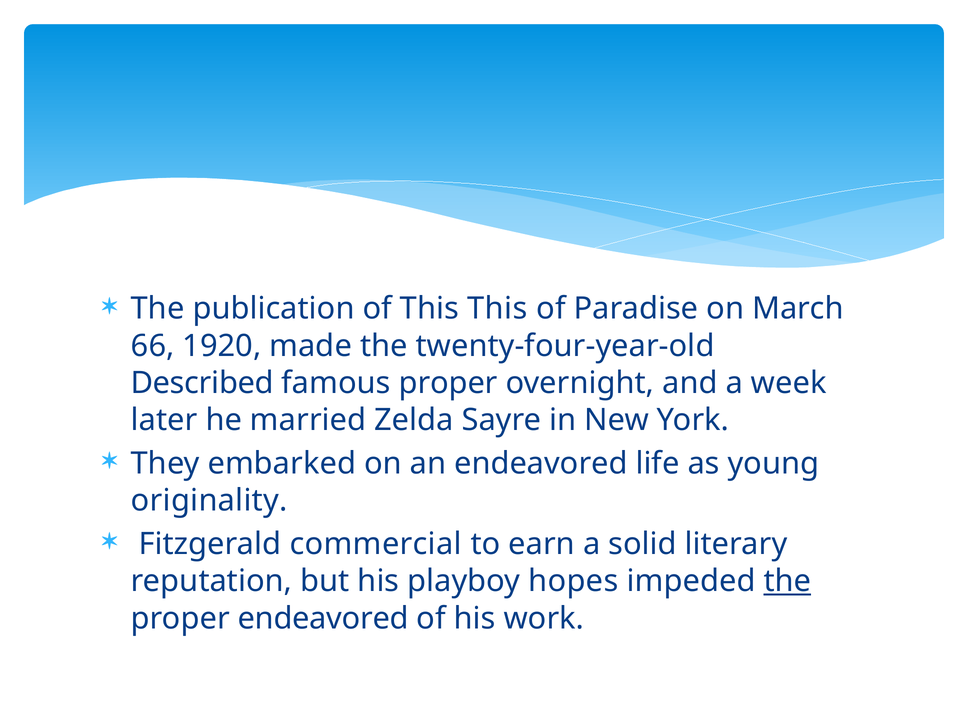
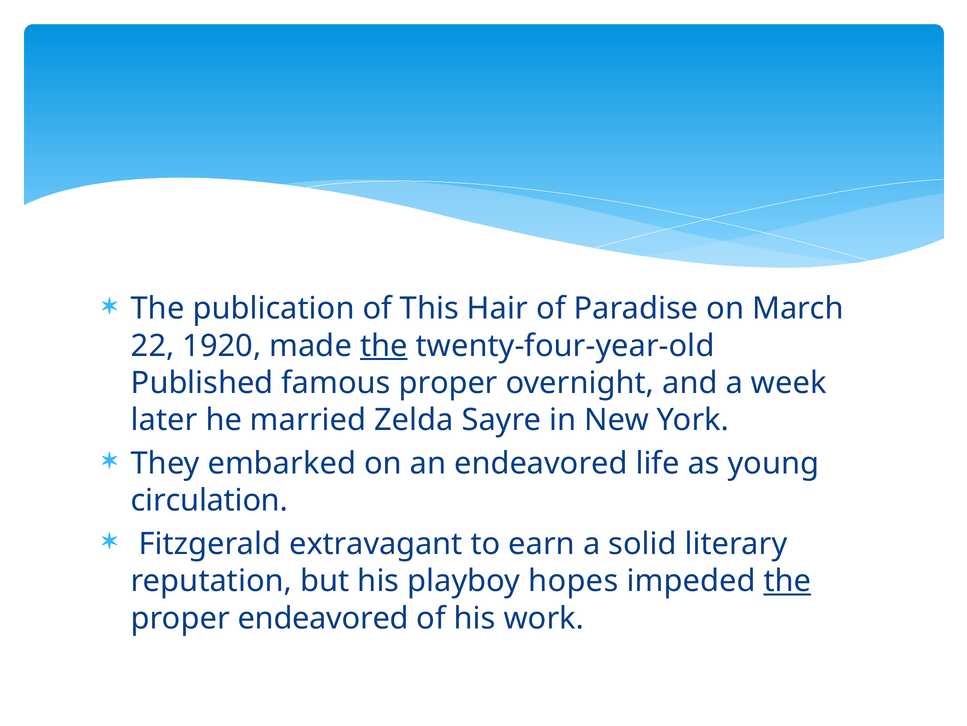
This This: This -> Hair
66: 66 -> 22
the at (384, 346) underline: none -> present
Described: Described -> Published
originality: originality -> circulation
commercial: commercial -> extravagant
